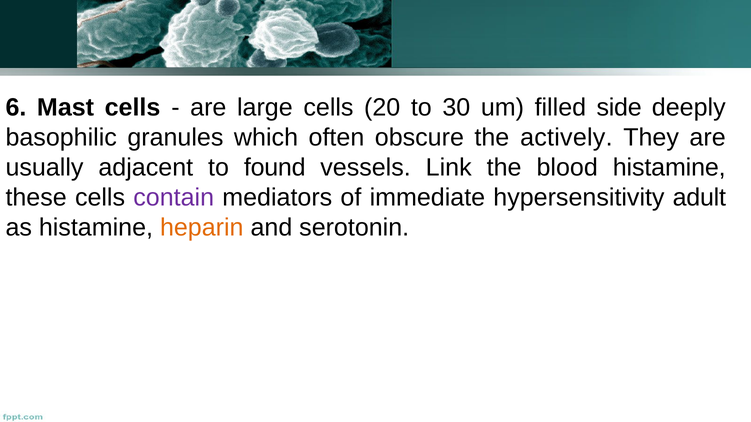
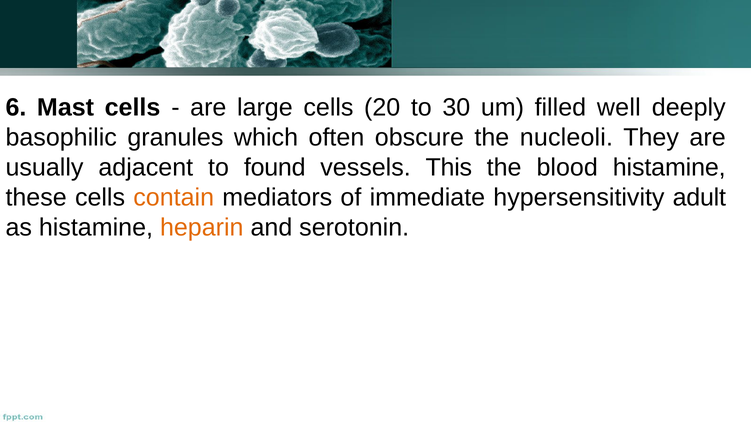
side: side -> well
actively: actively -> nucleoli
Link: Link -> This
contain colour: purple -> orange
